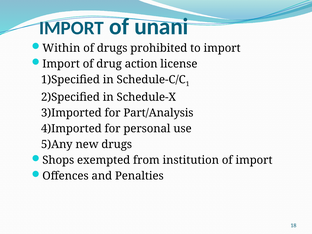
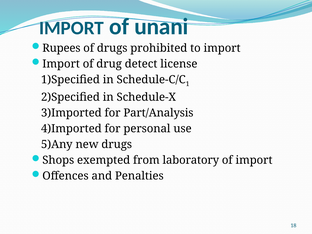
Within: Within -> Rupees
action: action -> detect
institution: institution -> laboratory
